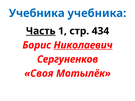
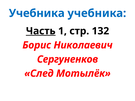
434: 434 -> 132
Николаевич underline: present -> none
Своя: Своя -> След
